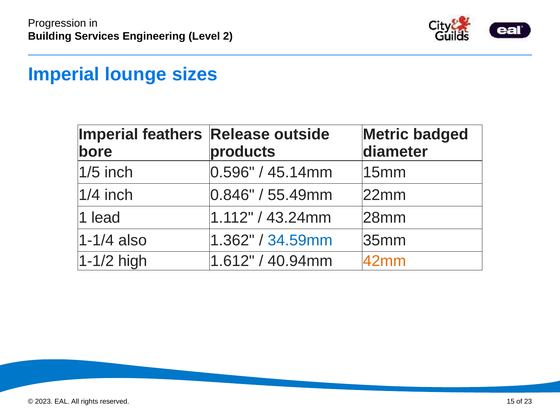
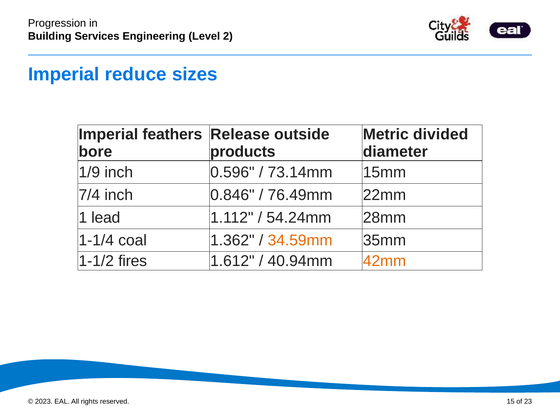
lounge: lounge -> reduce
badged: badged -> divided
1/5: 1/5 -> 1/9
45.14mm: 45.14mm -> 73.14mm
1/4: 1/4 -> 7/4
55.49mm: 55.49mm -> 76.49mm
43.24mm: 43.24mm -> 54.24mm
also: also -> coal
34.59mm colour: blue -> orange
high: high -> fires
